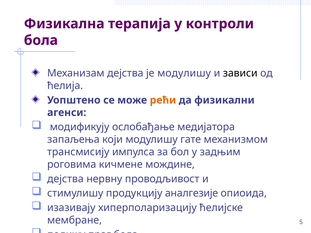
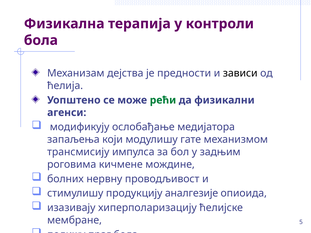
је модулишу: модулишу -> предности
рећи colour: orange -> green
дејства at (65, 179): дејства -> болних
